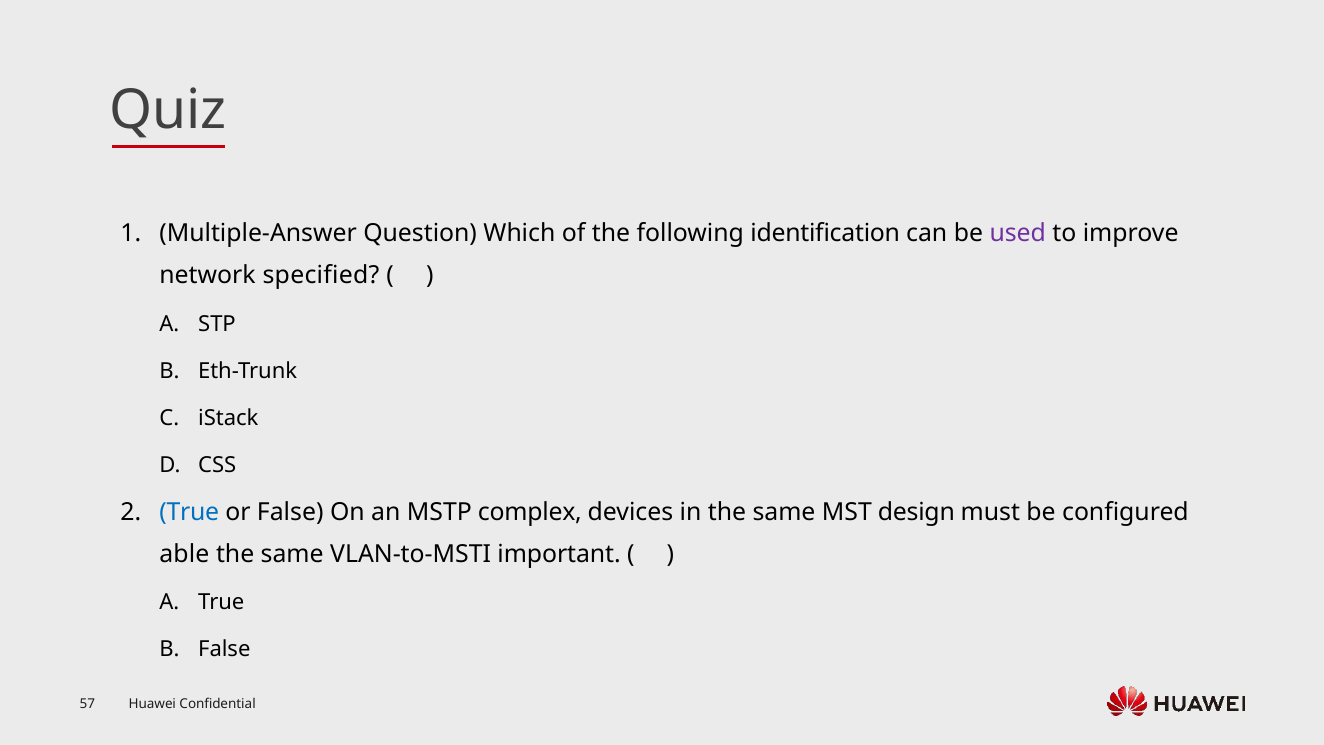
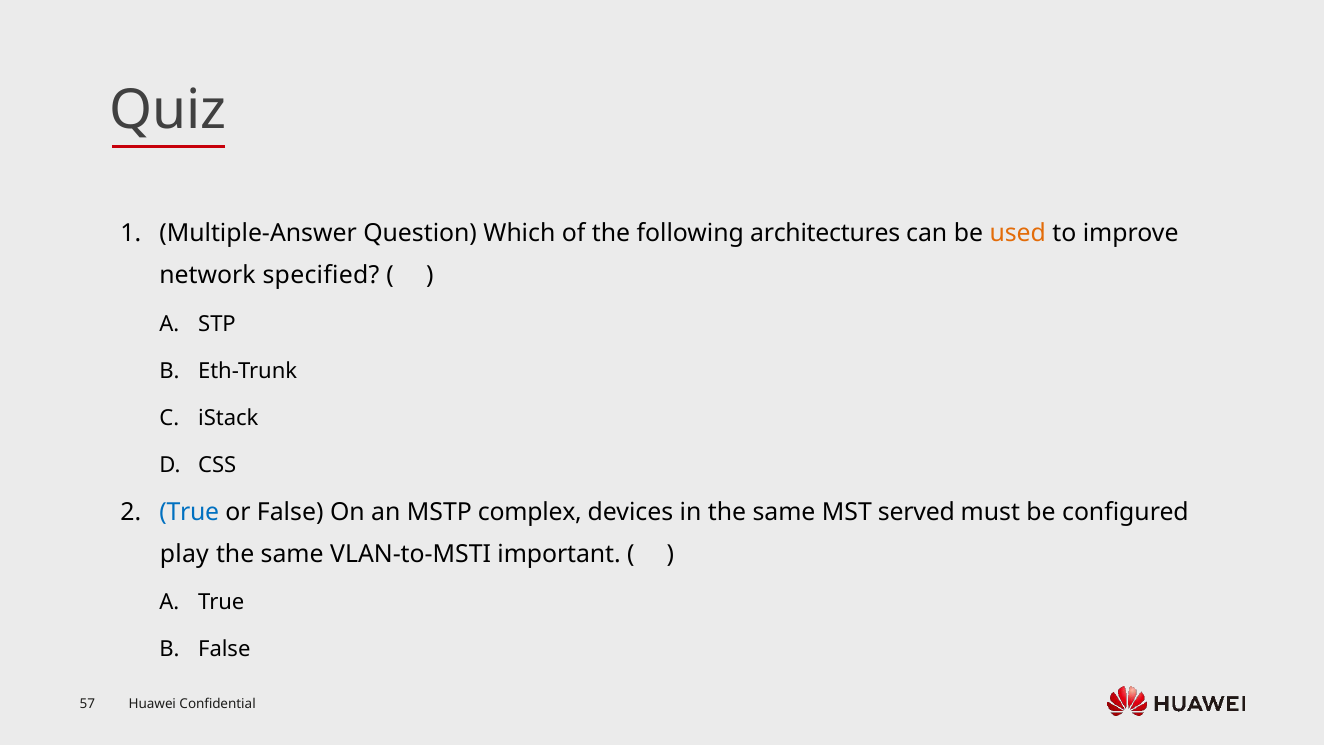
identification: identification -> architectures
used colour: purple -> orange
design: design -> served
able: able -> play
